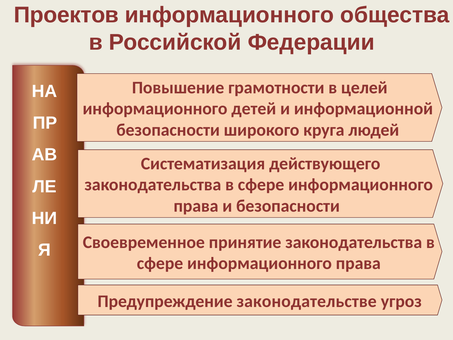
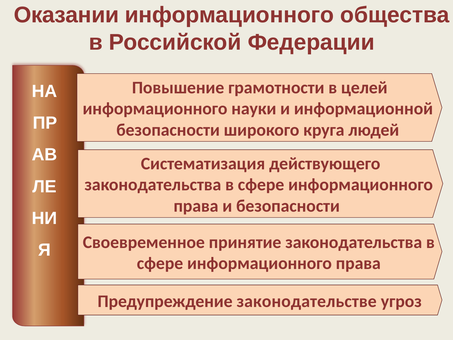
Проектов: Проектов -> Оказании
детей: детей -> науки
